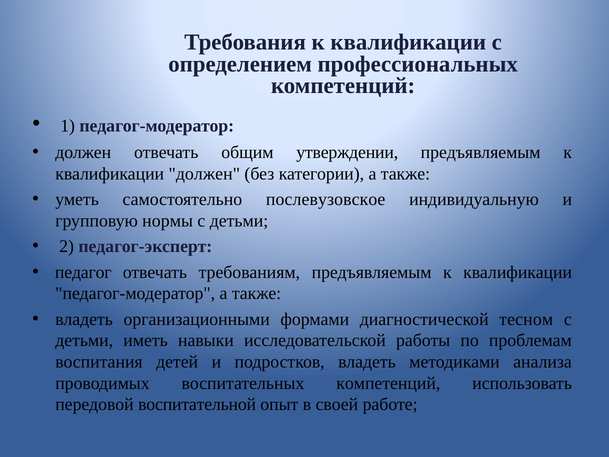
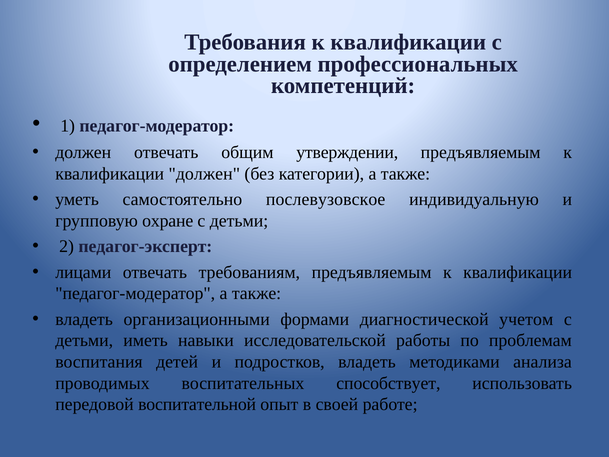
нормы: нормы -> охране
педагог: педагог -> лицами
тесном: тесном -> учетом
воспитательных компетенций: компетенций -> способствует
